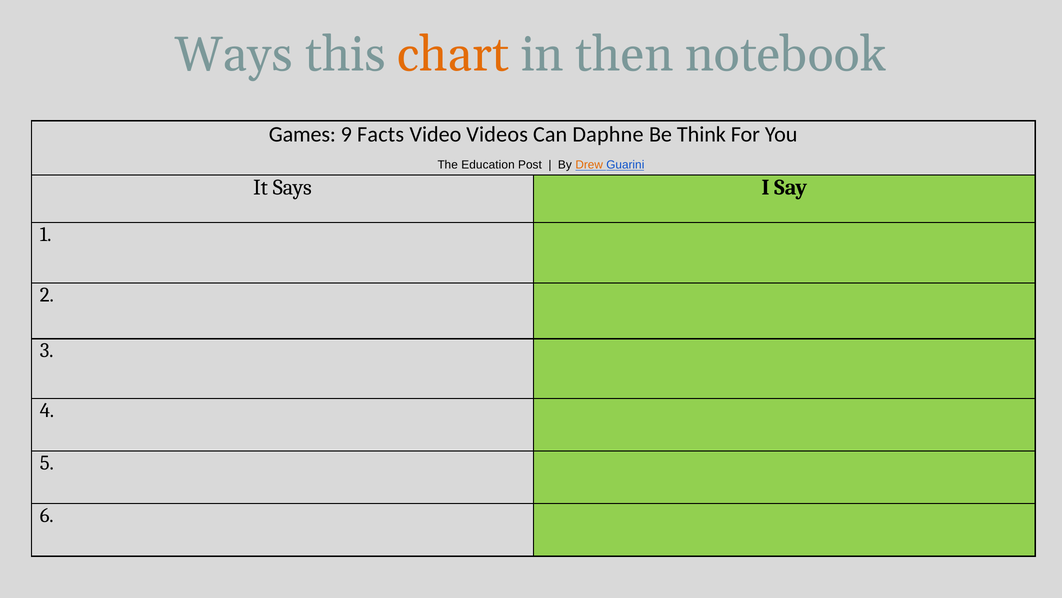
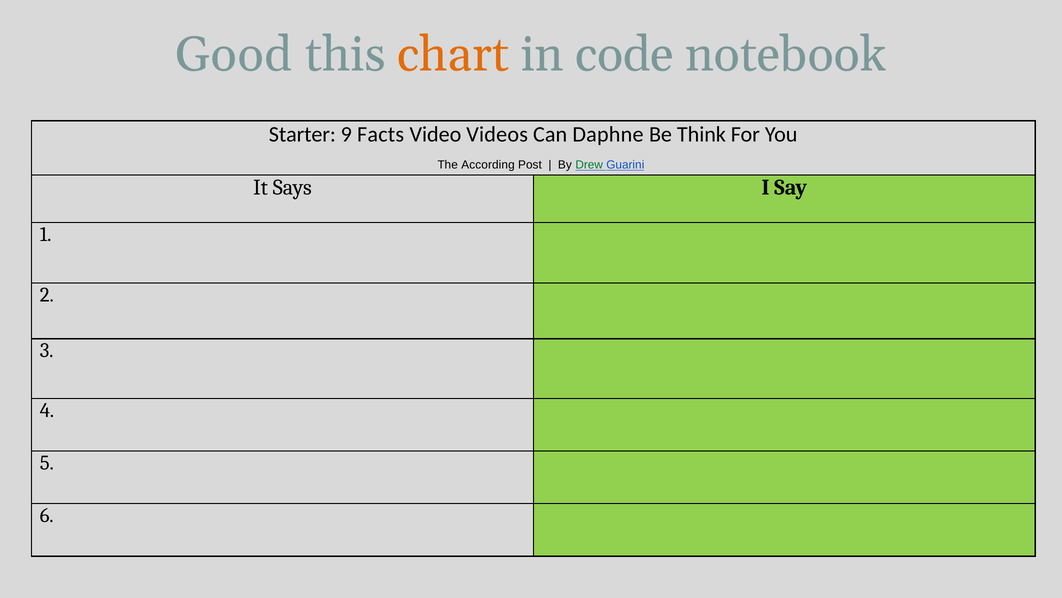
Ways: Ways -> Good
then: then -> code
Games: Games -> Starter
Education: Education -> According
Drew colour: orange -> green
